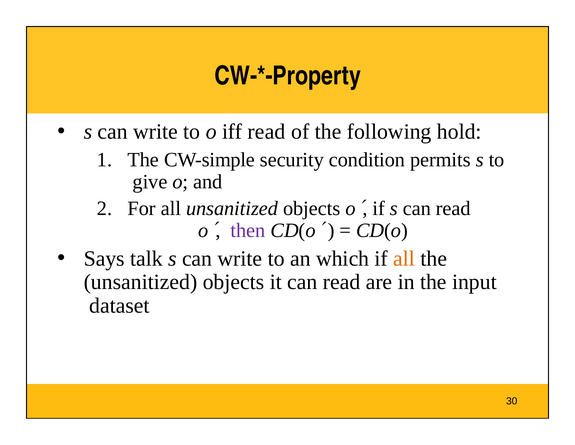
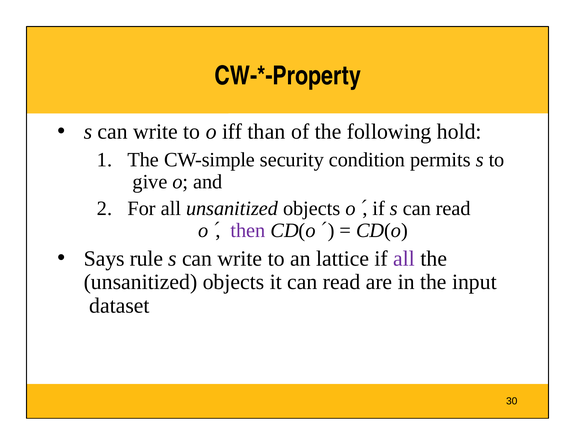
iff read: read -> than
talk: talk -> rule
which: which -> lattice
all at (404, 258) colour: orange -> purple
